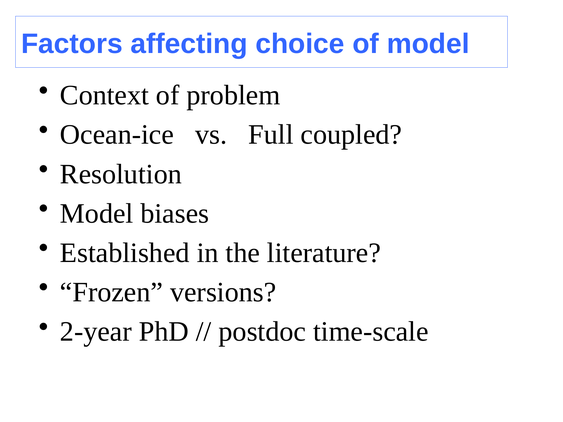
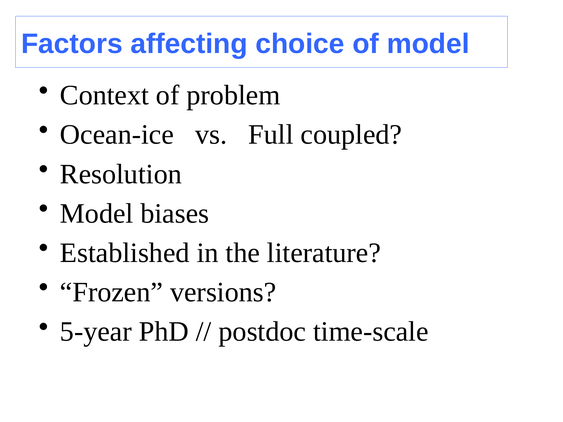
2-year: 2-year -> 5-year
